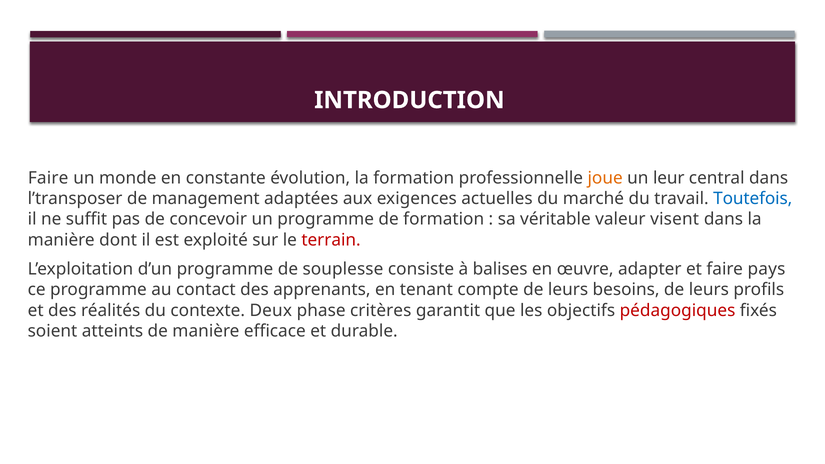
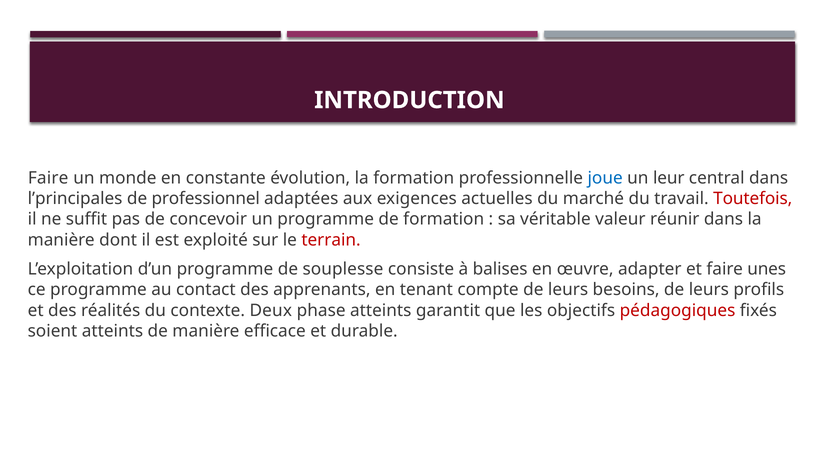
joue colour: orange -> blue
l’transposer: l’transposer -> l’principales
management: management -> professionnel
Toutefois colour: blue -> red
visent: visent -> réunir
pays: pays -> unes
phase critères: critères -> atteints
